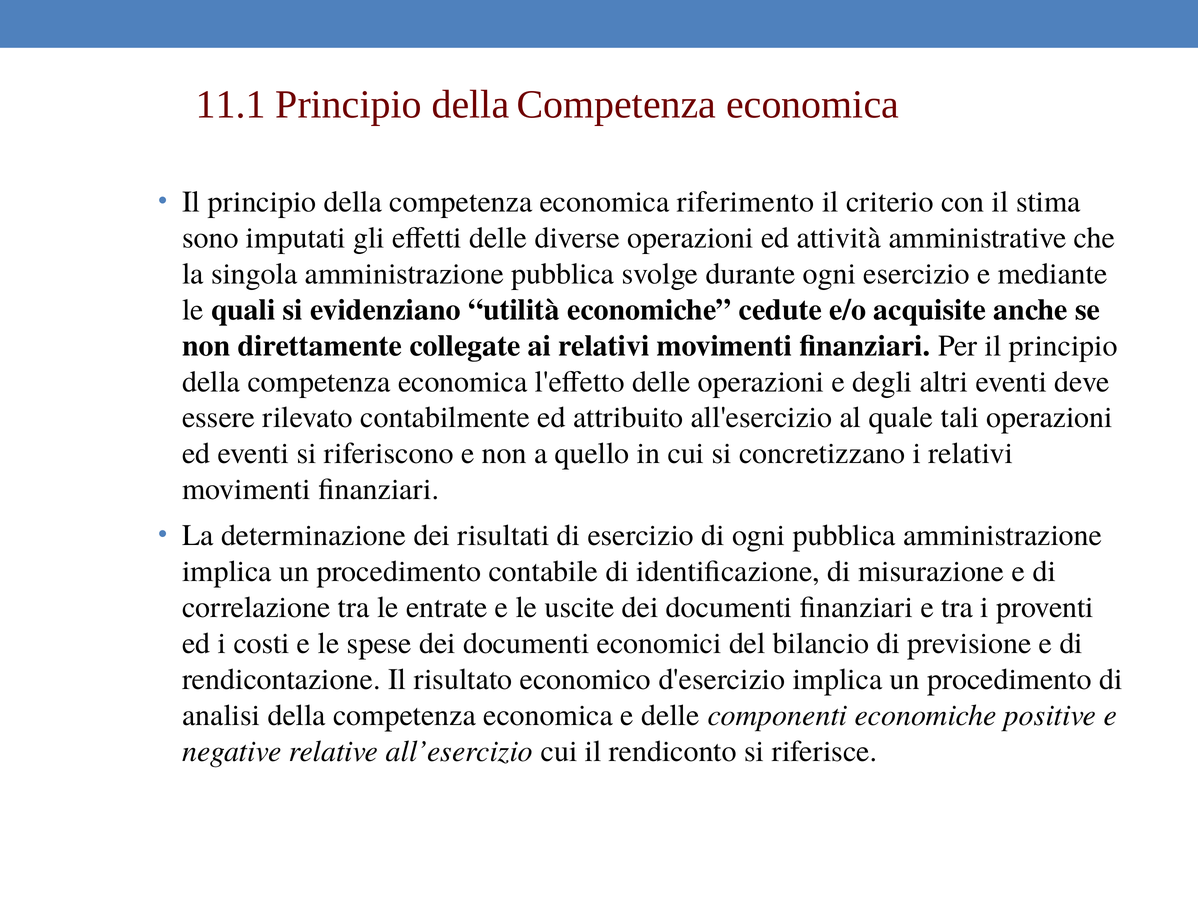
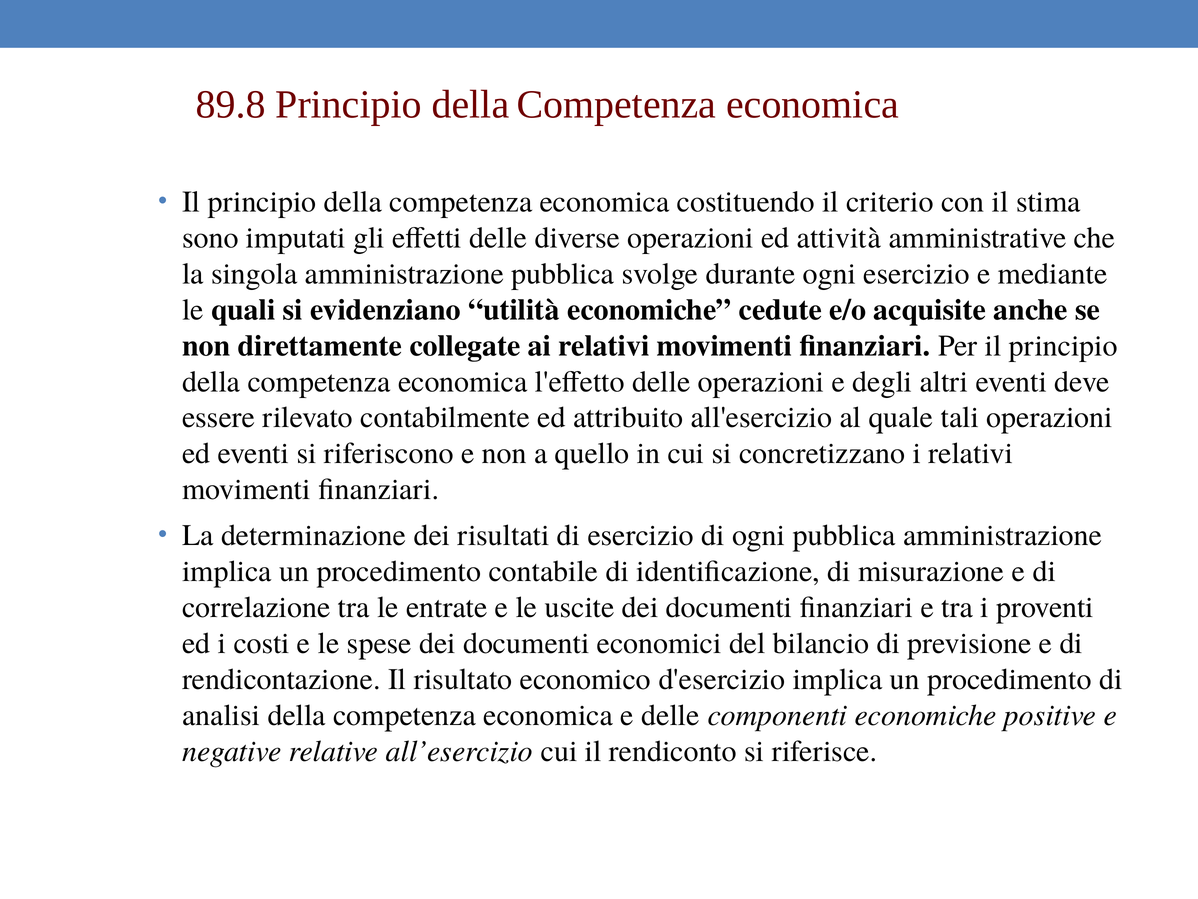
11.1: 11.1 -> 89.8
riferimento: riferimento -> costituendo
